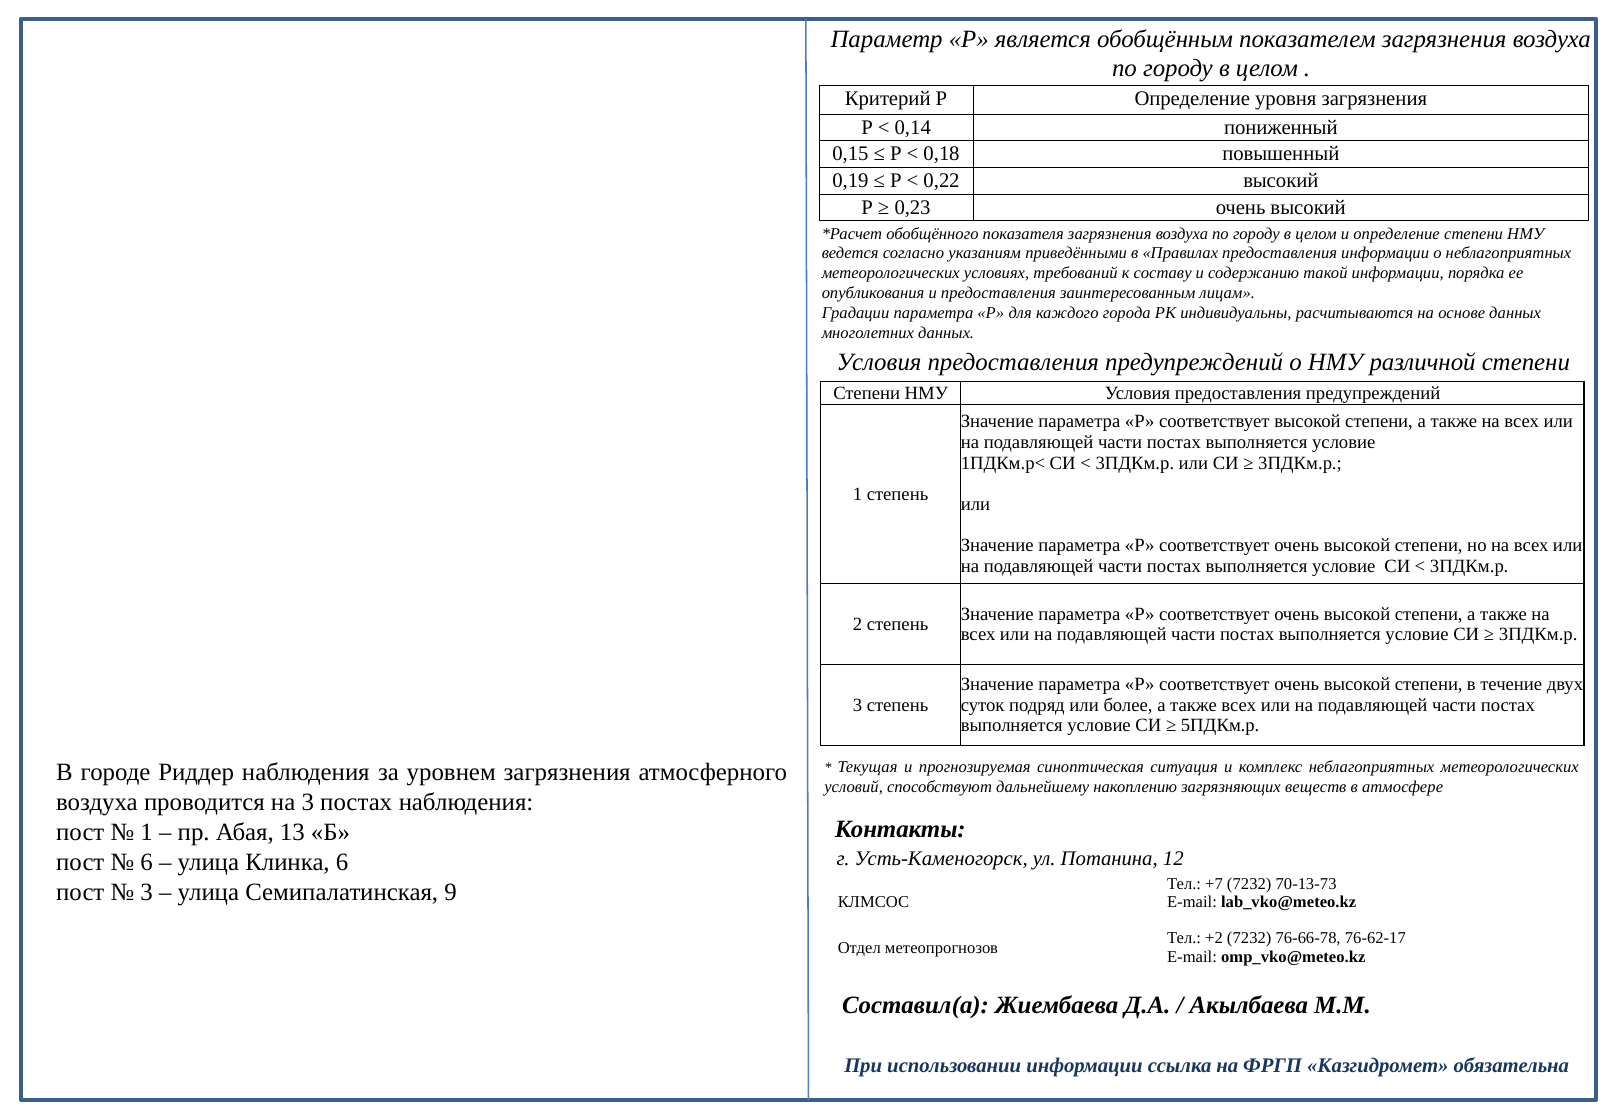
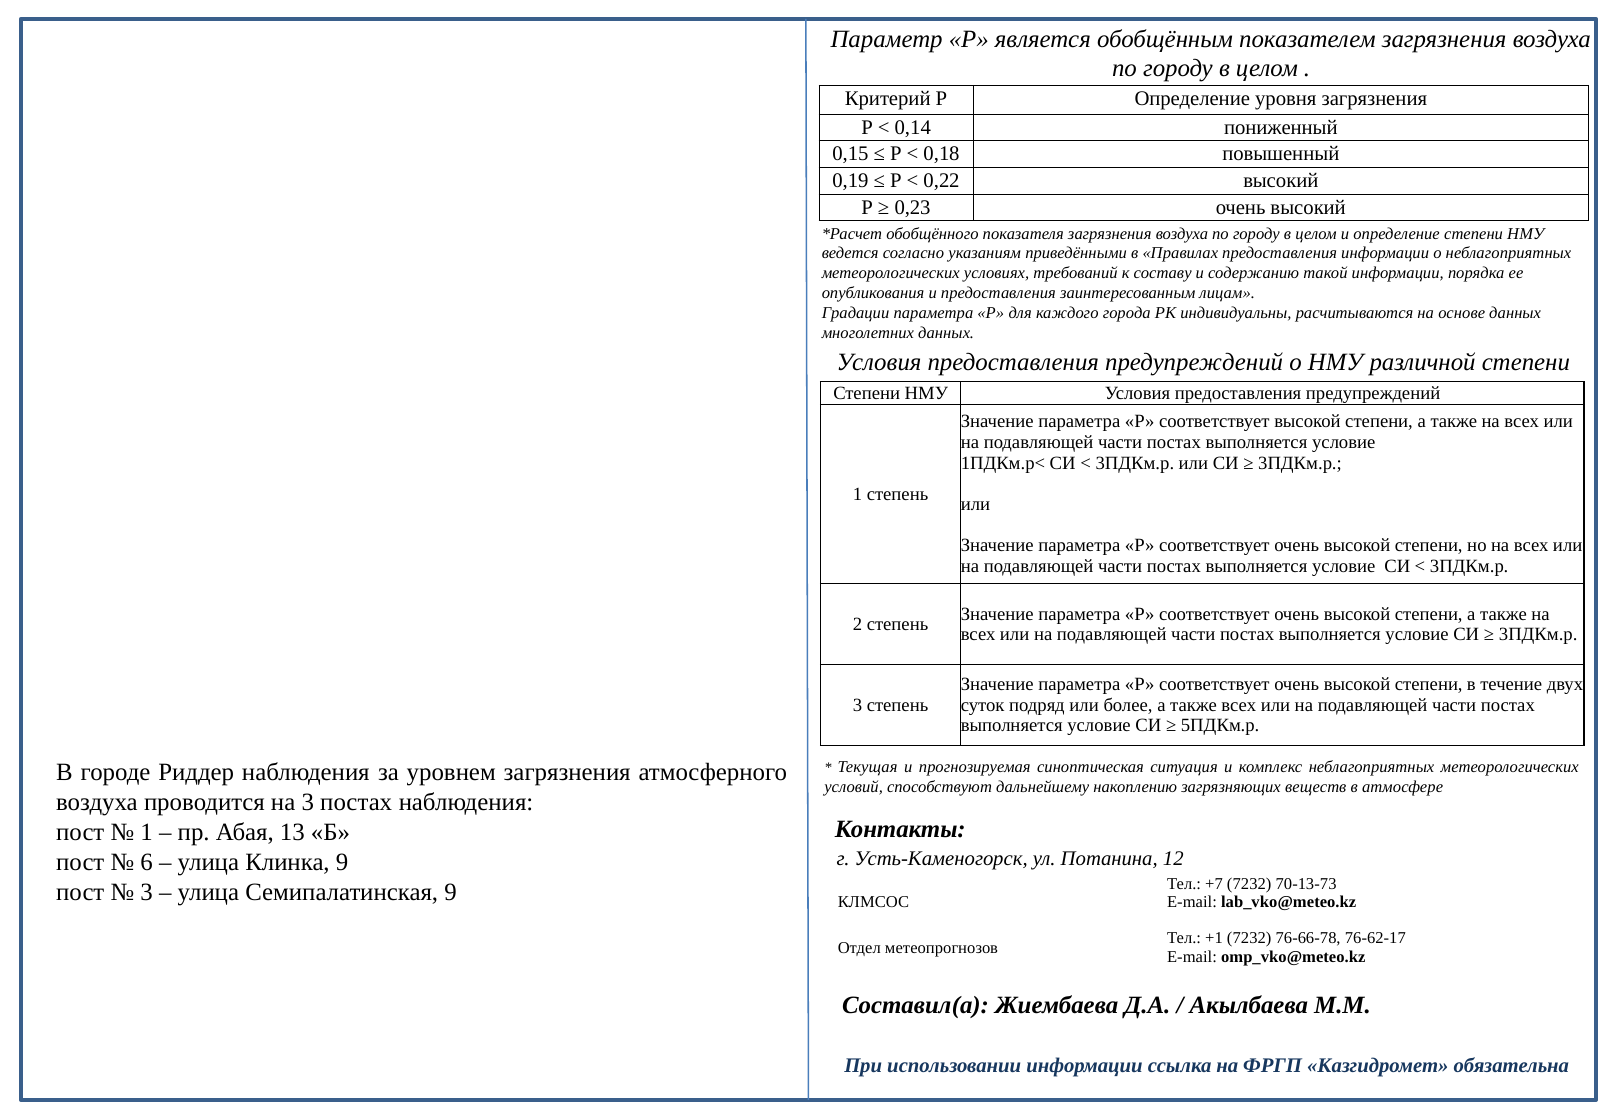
Клинка 6: 6 -> 9
+2: +2 -> +1
